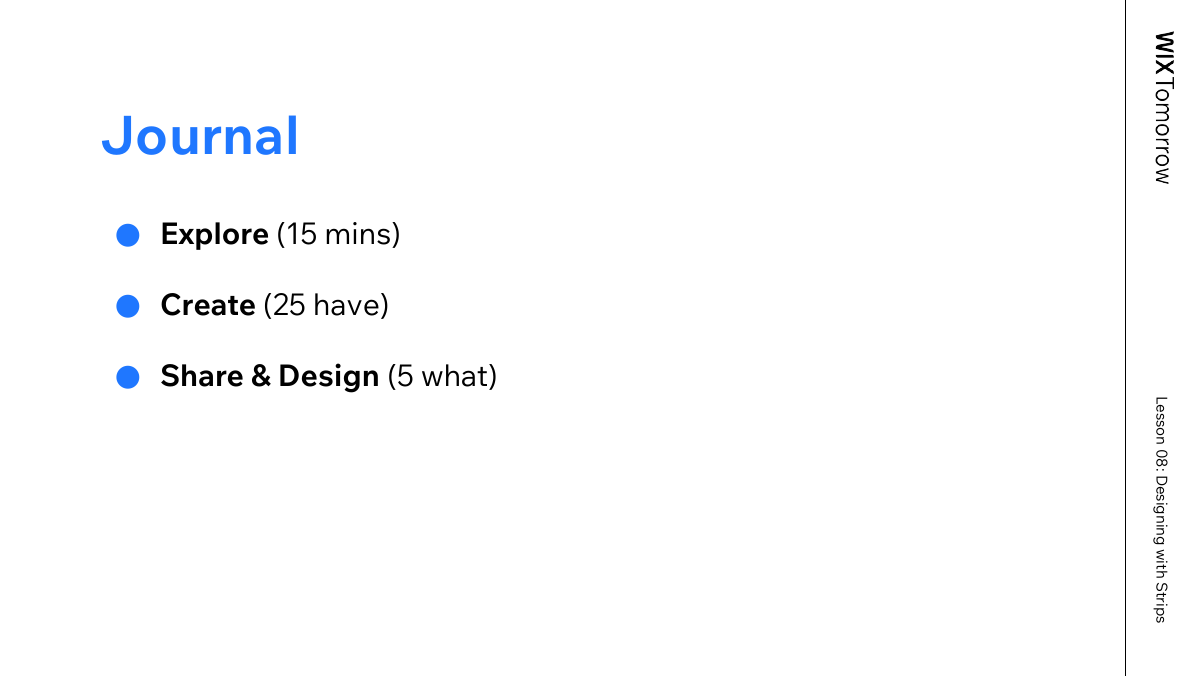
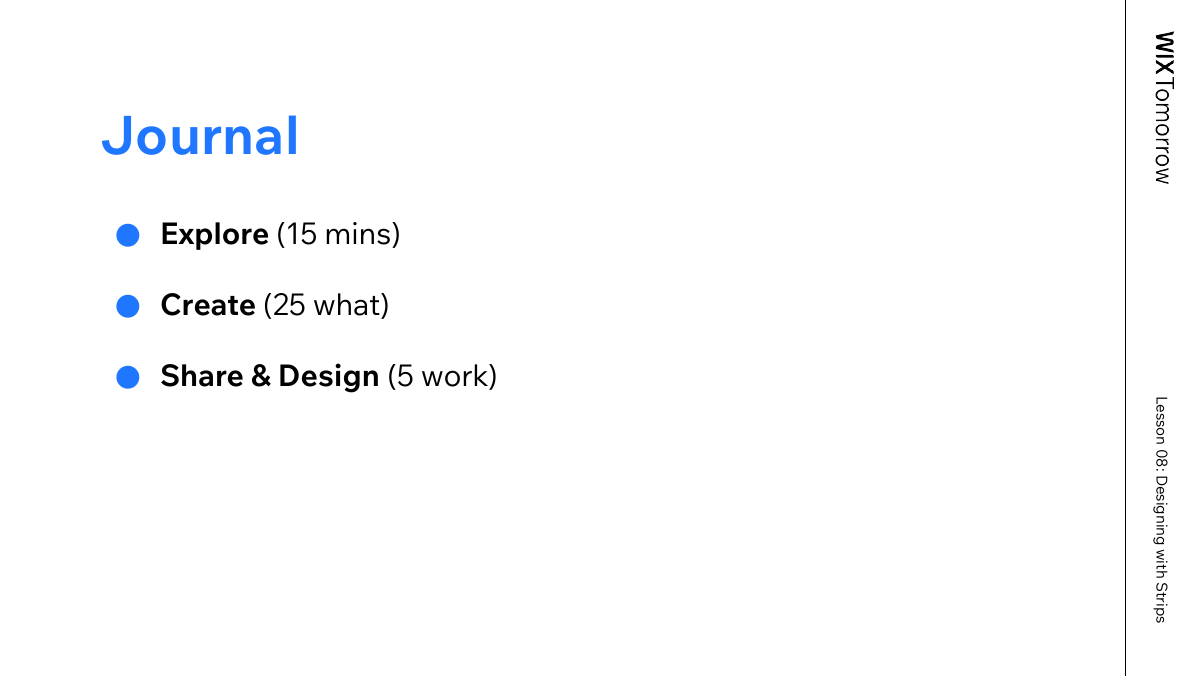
have: have -> what
what: what -> work
